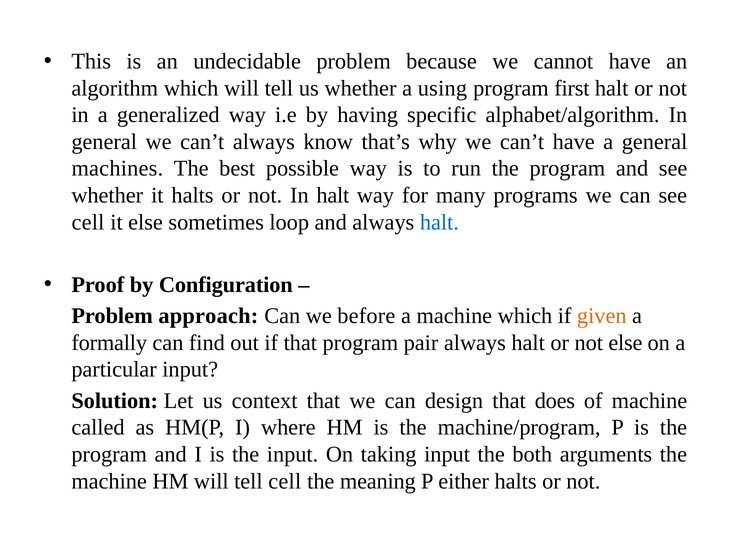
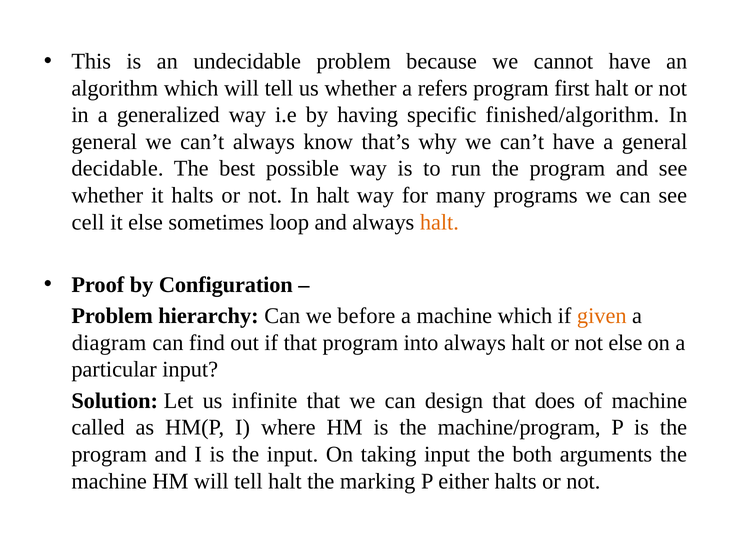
using: using -> refers
alphabet/algorithm: alphabet/algorithm -> finished/algorithm
machines: machines -> decidable
halt at (439, 222) colour: blue -> orange
approach: approach -> hierarchy
formally: formally -> diagram
pair: pair -> into
context: context -> infinite
tell cell: cell -> halt
meaning: meaning -> marking
